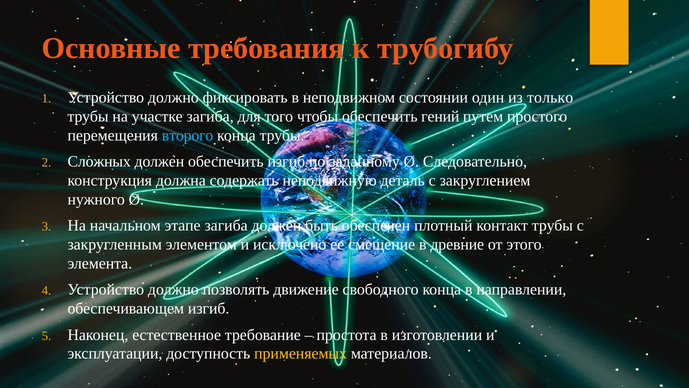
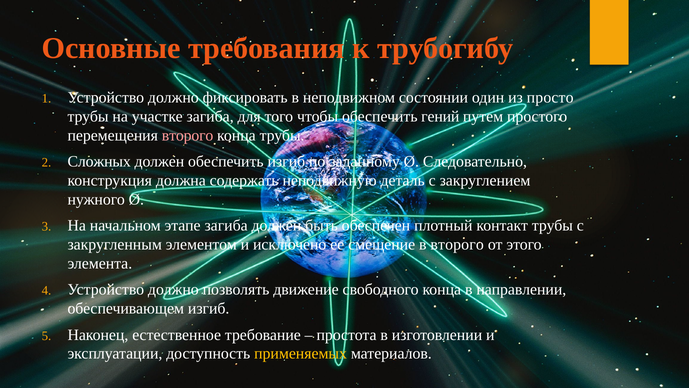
только: только -> просто
второго at (188, 135) colour: light blue -> pink
в древние: древние -> второго
